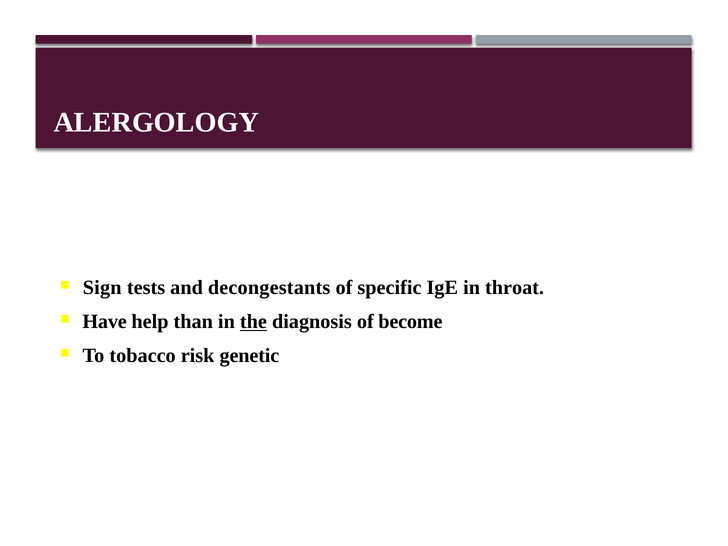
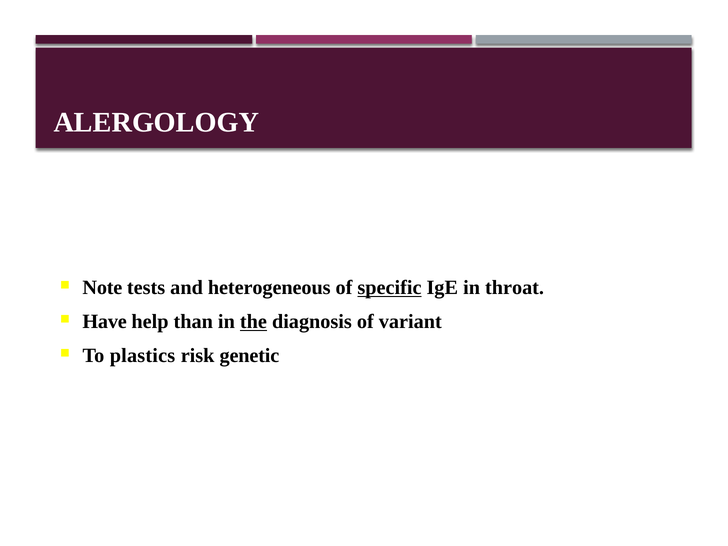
Sign: Sign -> Note
decongestants: decongestants -> heterogeneous
specific underline: none -> present
become: become -> variant
tobacco: tobacco -> plastics
